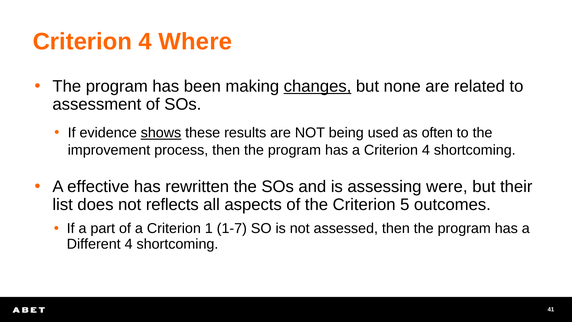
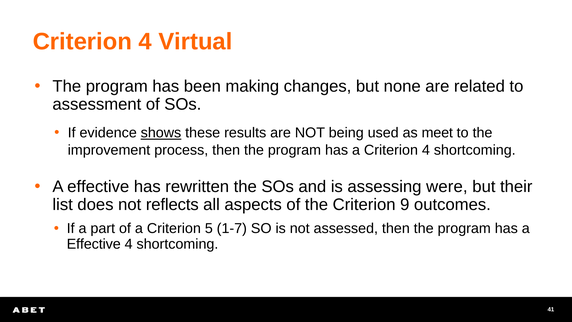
Where: Where -> Virtual
changes underline: present -> none
often: often -> meet
5: 5 -> 9
1: 1 -> 5
Different at (94, 244): Different -> Effective
